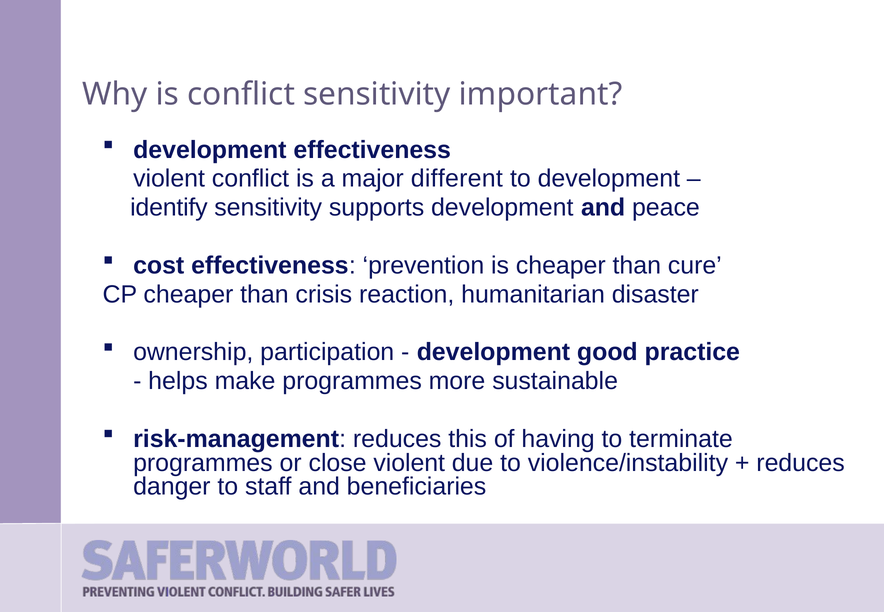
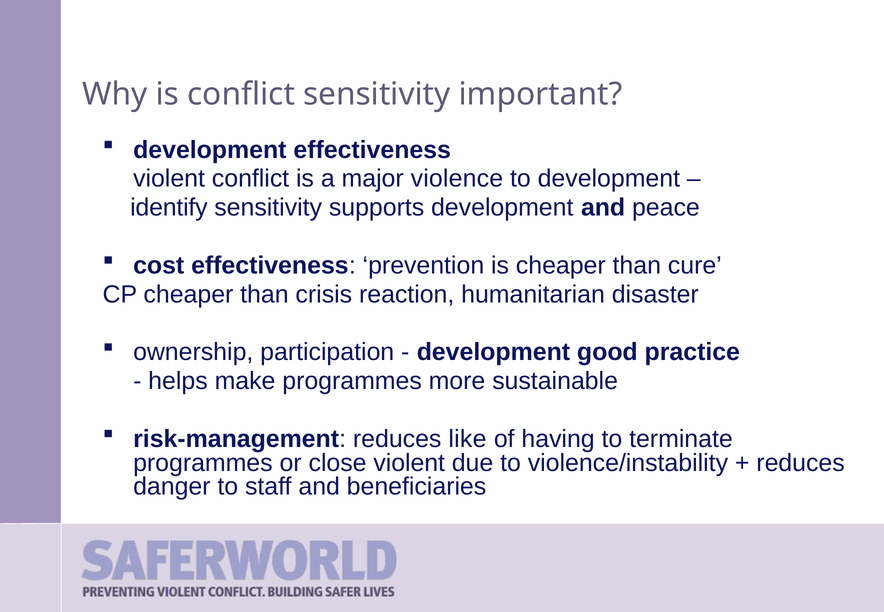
different: different -> violence
this: this -> like
